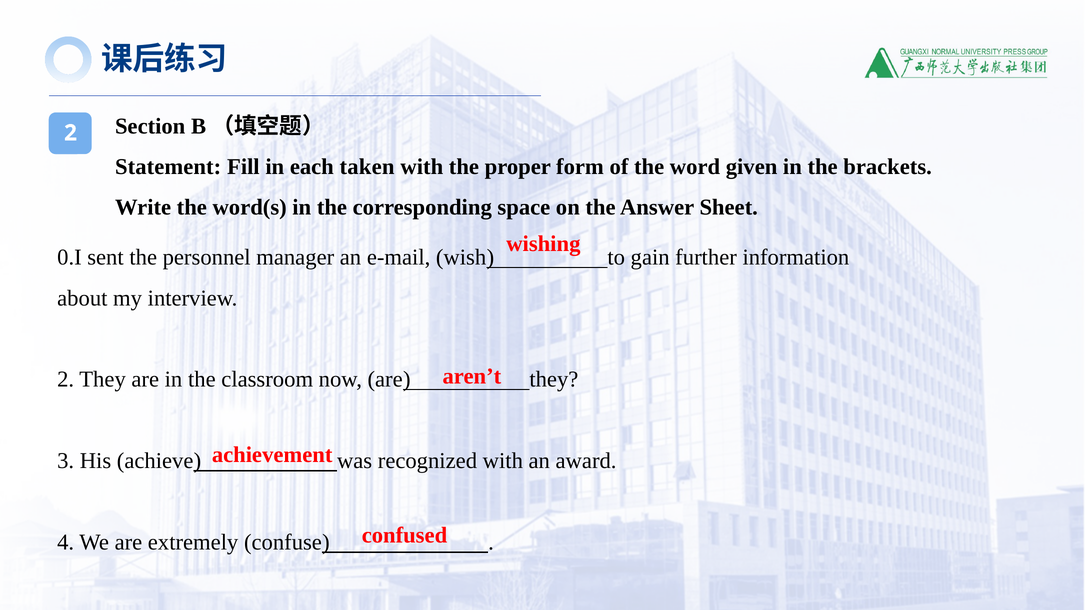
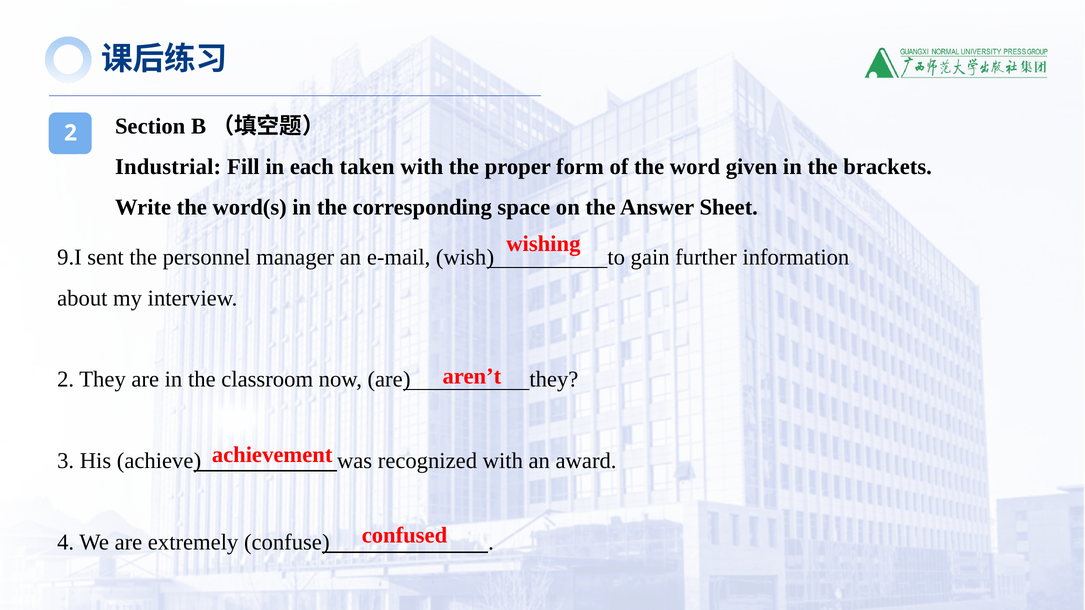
Statement: Statement -> Industrial
0.I: 0.I -> 9.I
